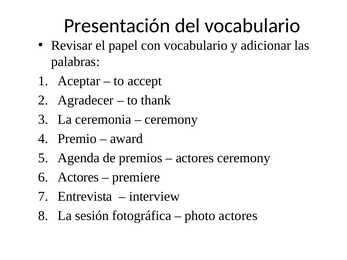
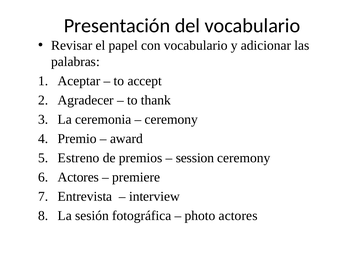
Agenda: Agenda -> Estreno
actores at (195, 158): actores -> session
